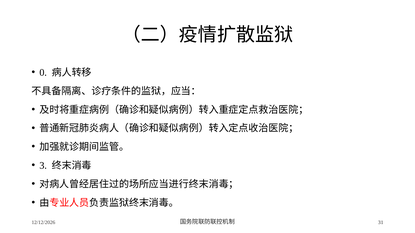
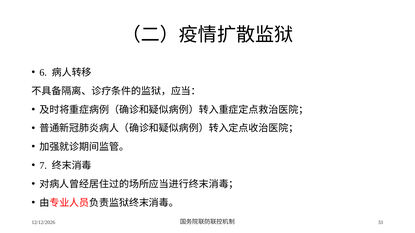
0: 0 -> 6
3: 3 -> 7
